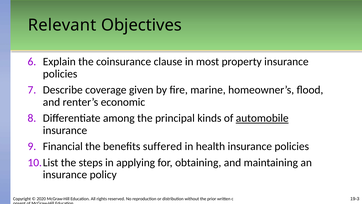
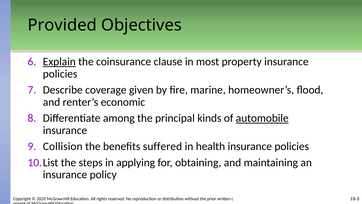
Relevant: Relevant -> Provided
Explain underline: none -> present
Financial: Financial -> Collision
